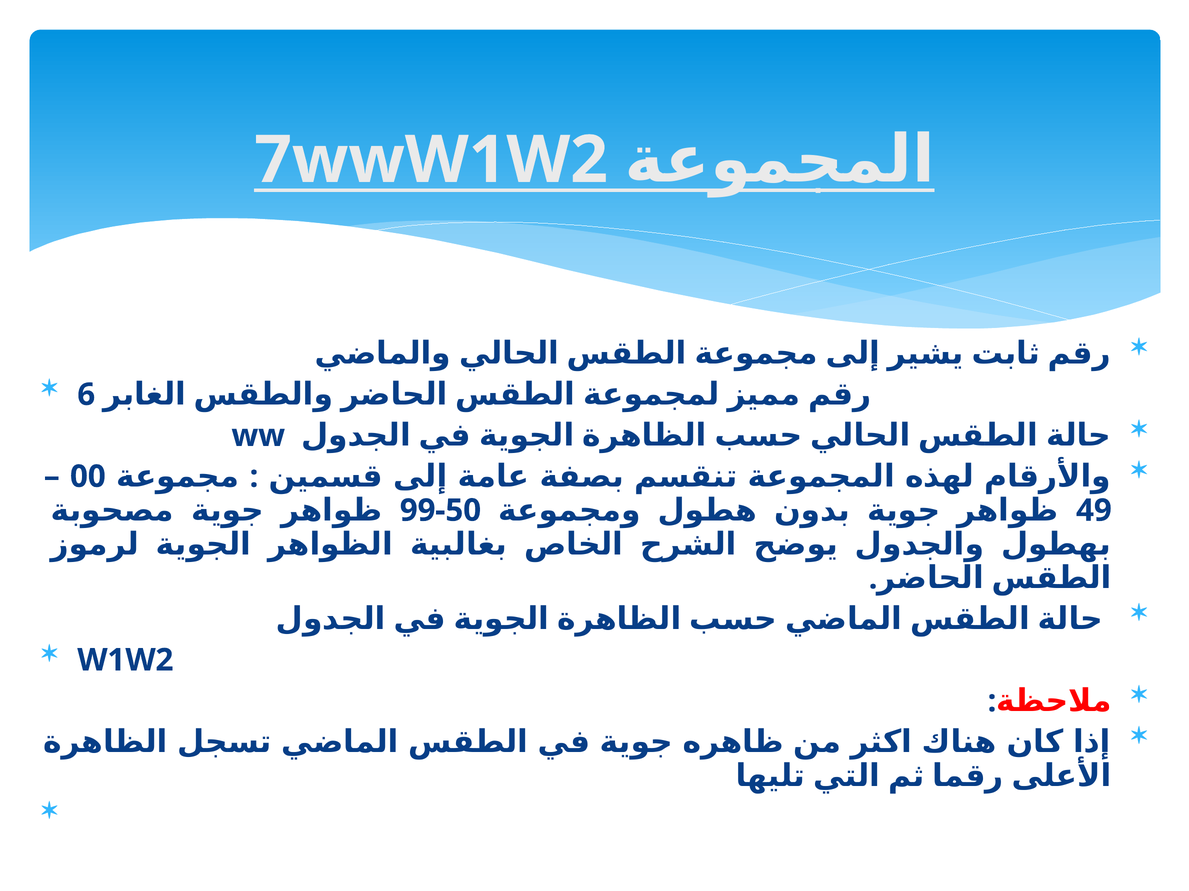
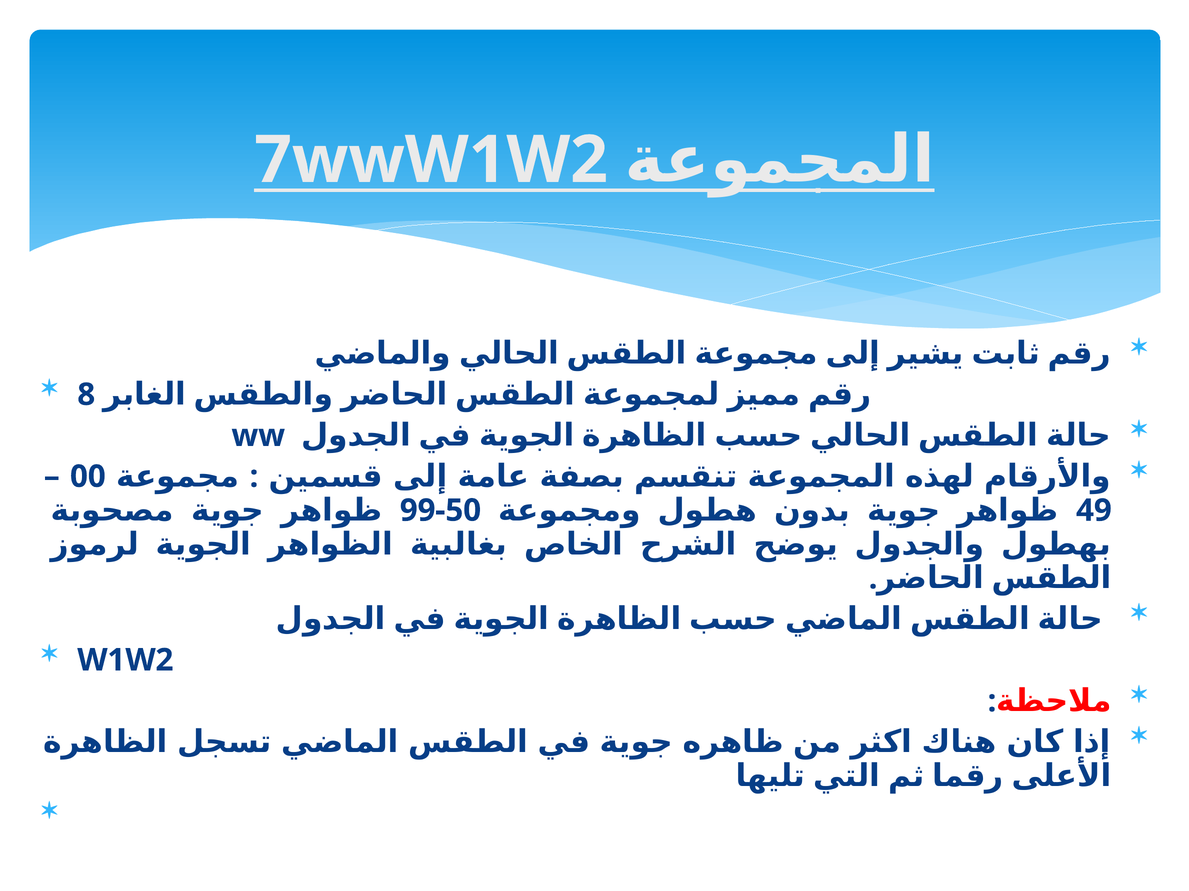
6: 6 -> 8
